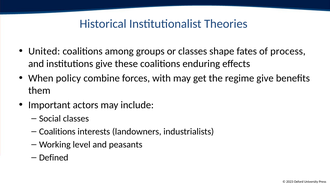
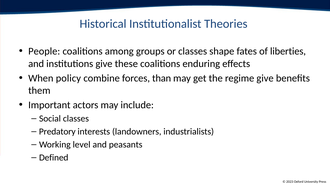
United: United -> People
process: process -> liberties
with: with -> than
Coalitions at (57, 132): Coalitions -> Predatory
